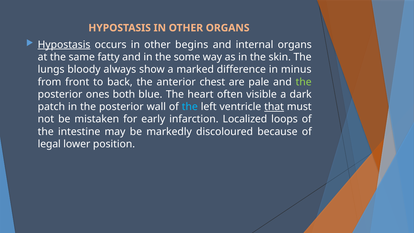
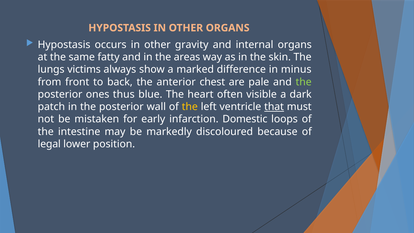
Hypostasis at (64, 45) underline: present -> none
begins: begins -> gravity
some: some -> areas
bloody: bloody -> victims
both: both -> thus
the at (190, 107) colour: light blue -> yellow
Localized: Localized -> Domestic
